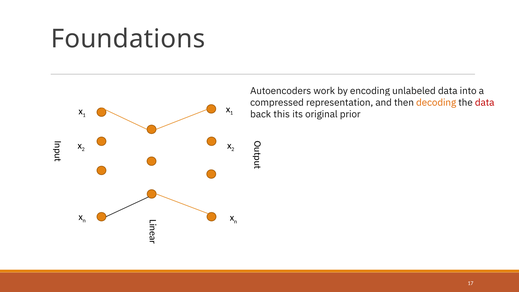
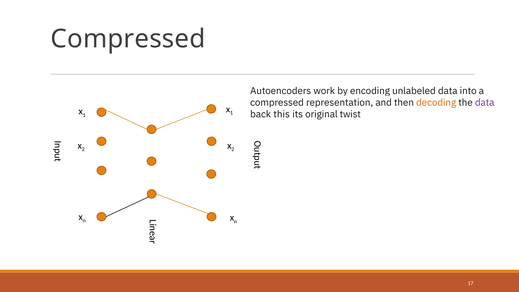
Foundations at (128, 39): Foundations -> Compressed
data at (485, 102) colour: red -> purple
prior: prior -> twist
